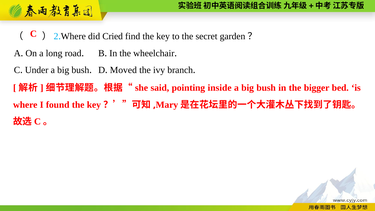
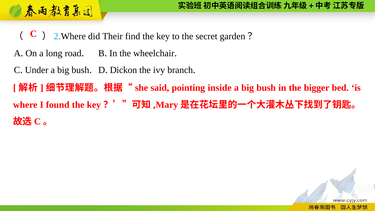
Cried: Cried -> Their
Moved: Moved -> Dickon
